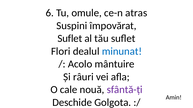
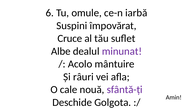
atras: atras -> iarbă
Suflet at (70, 39): Suflet -> Cruce
Flori: Flori -> Albe
minunat colour: blue -> purple
